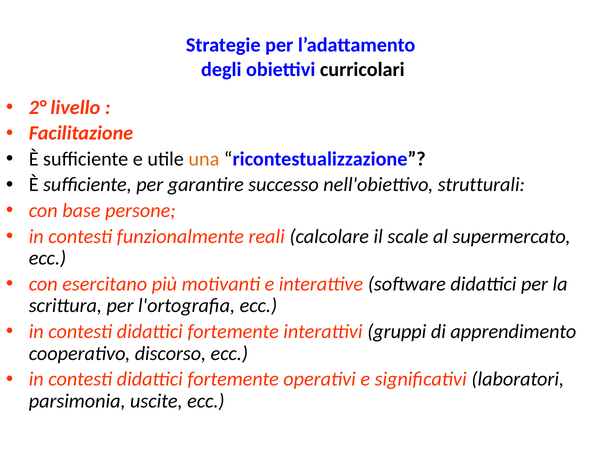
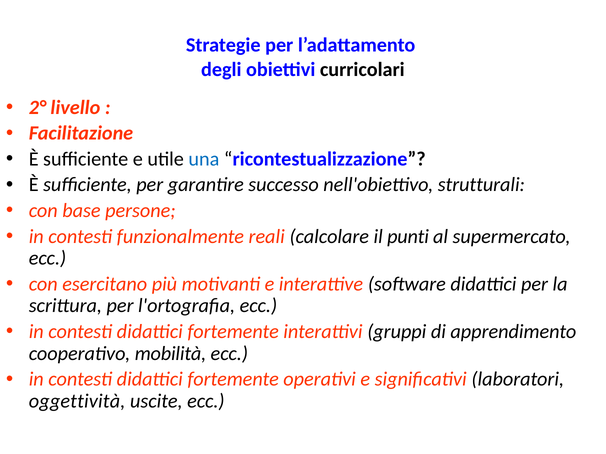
una colour: orange -> blue
scale: scale -> punti
discorso: discorso -> mobilità
parsimonia: parsimonia -> oggettività
